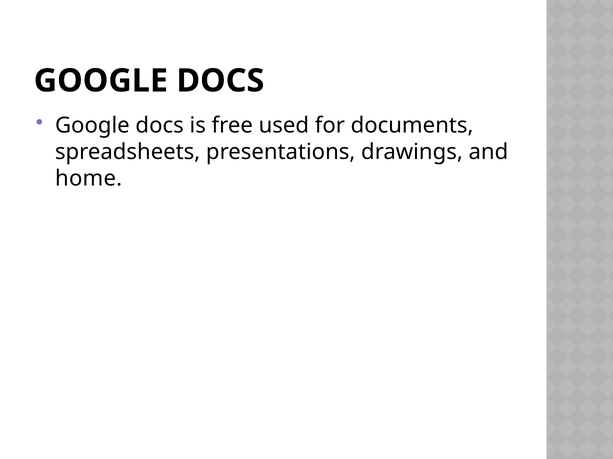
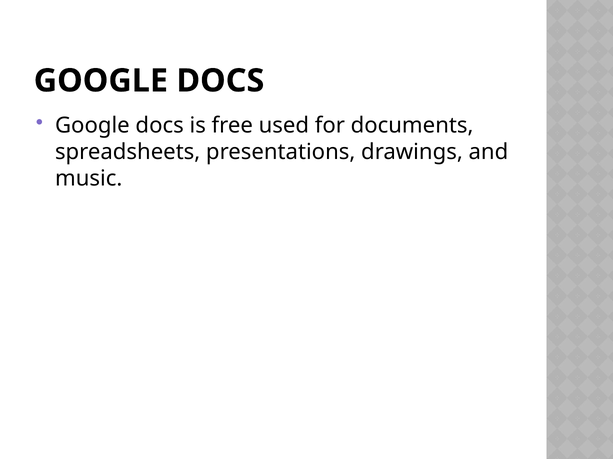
home: home -> music
